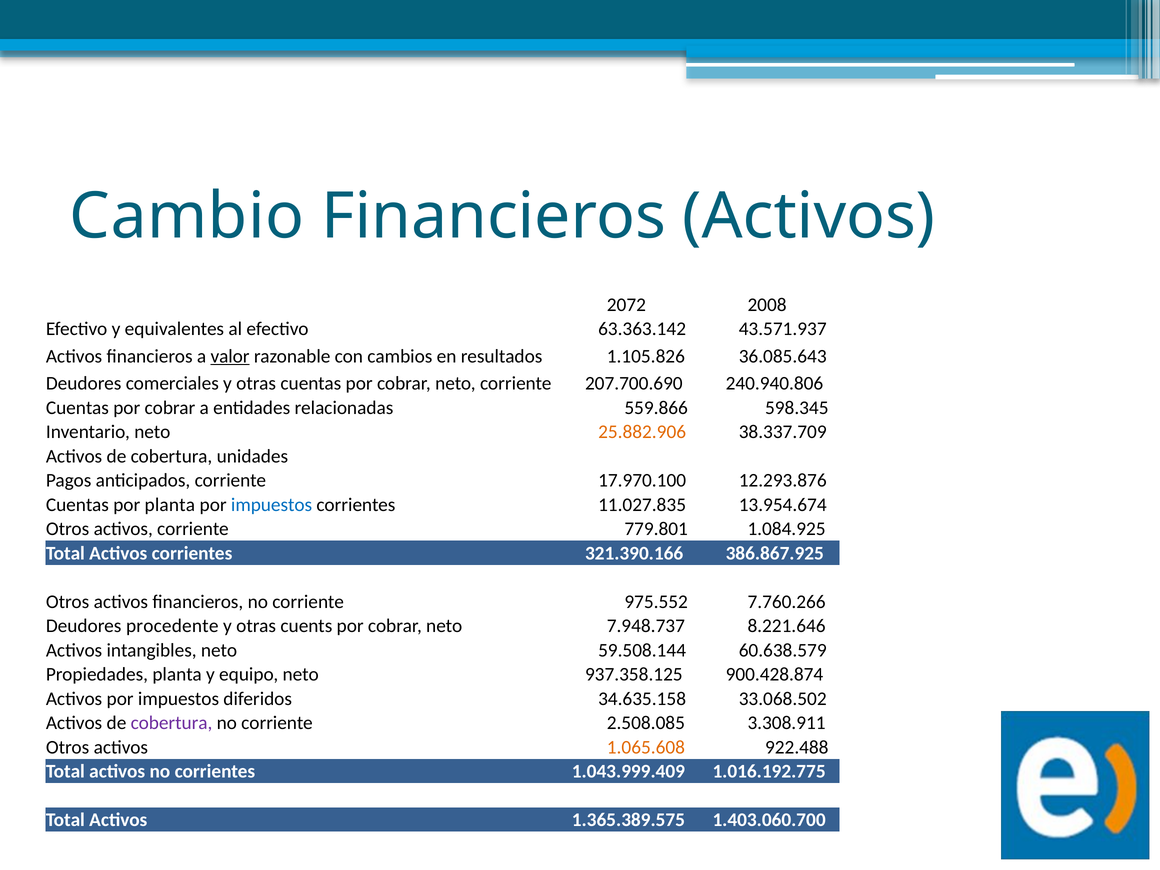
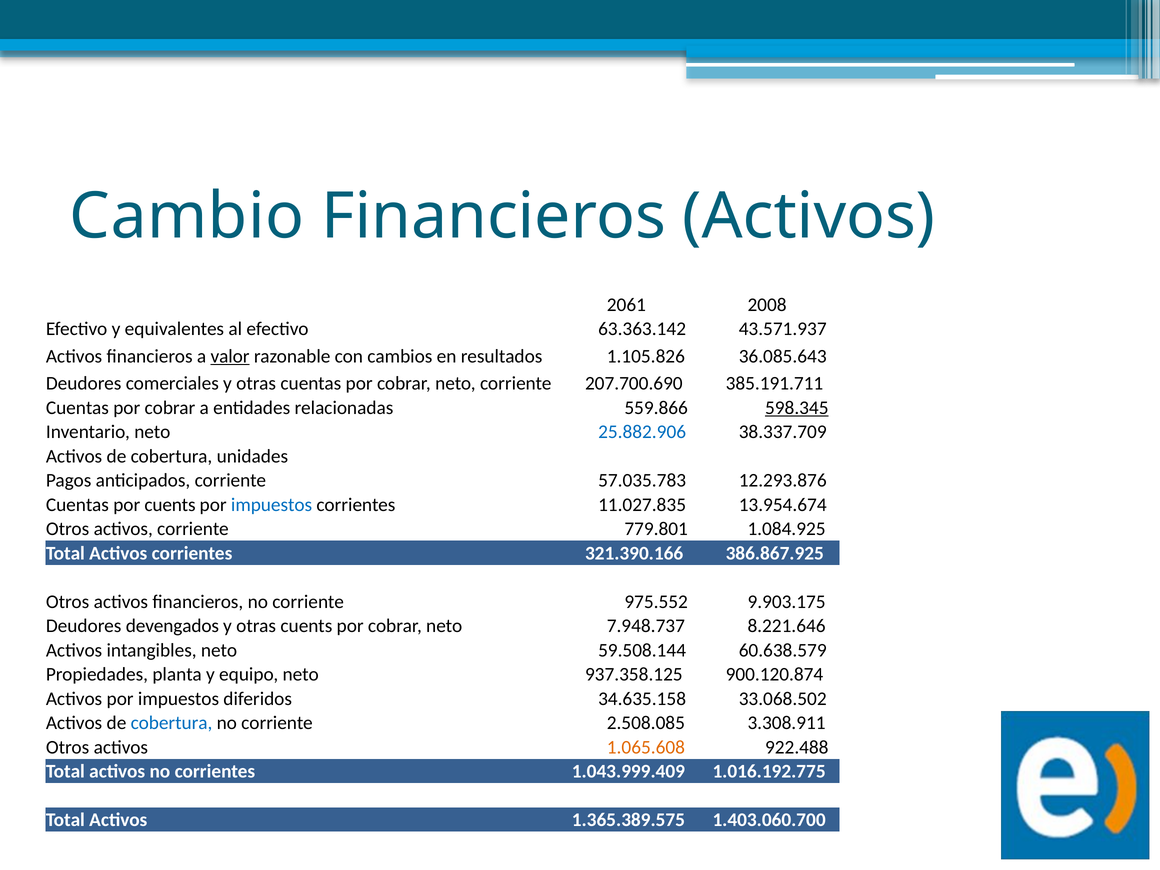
2072: 2072 -> 2061
240.940.806: 240.940.806 -> 385.191.711
598.345 underline: none -> present
25.882.906 colour: orange -> blue
17.970.100: 17.970.100 -> 57.035.783
por planta: planta -> cuents
7.760.266: 7.760.266 -> 9.903.175
procedente: procedente -> devengados
900.428.874: 900.428.874 -> 900.120.874
cobertura at (171, 723) colour: purple -> blue
